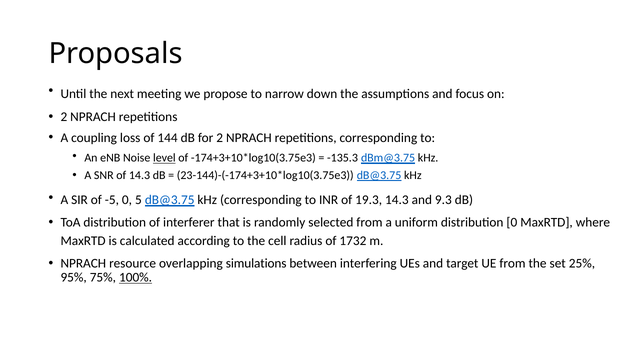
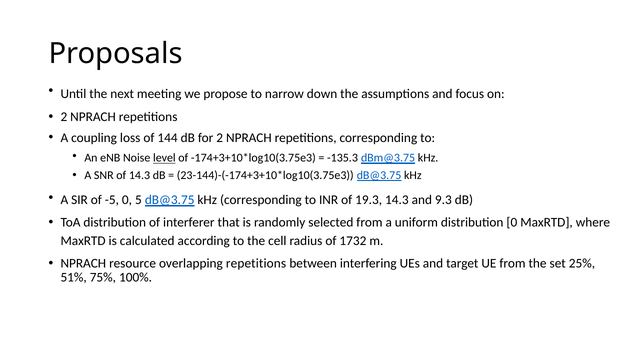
overlapping simulations: simulations -> repetitions
95%: 95% -> 51%
100% underline: present -> none
